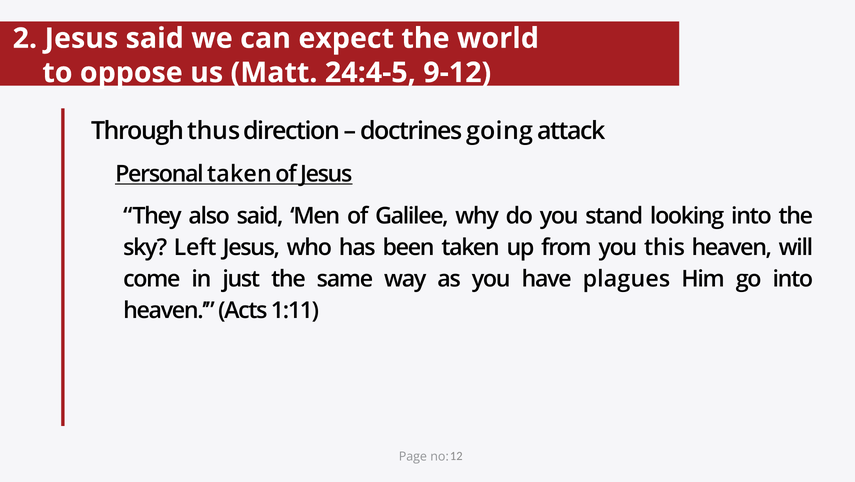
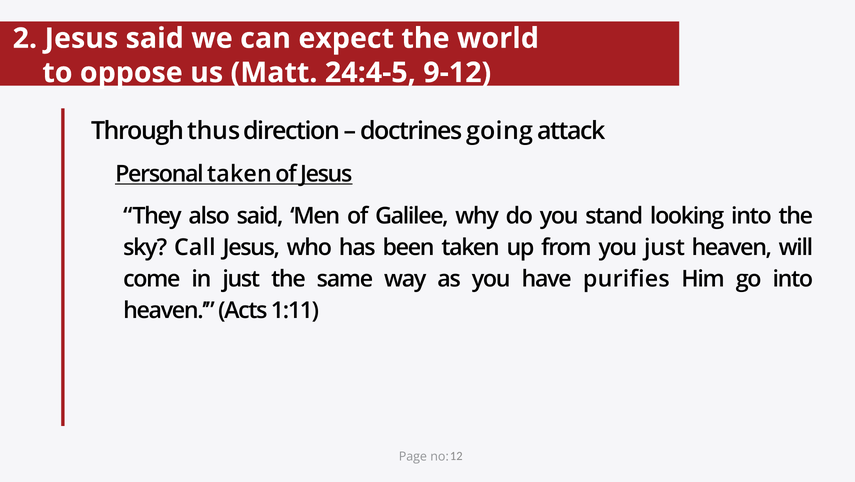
Left: Left -> Call
you this: this -> just
plagues: plagues -> purifies
